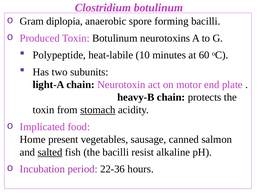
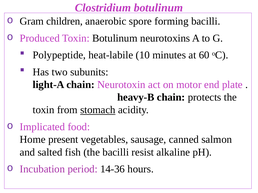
diplopia: diplopia -> children
salted underline: present -> none
22-36: 22-36 -> 14-36
